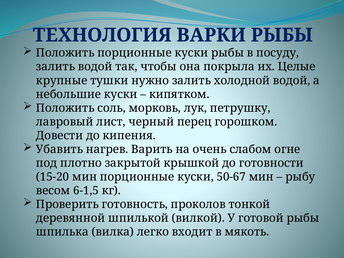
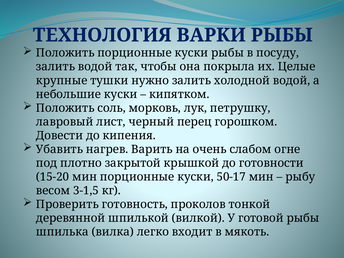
50-67: 50-67 -> 50-17
6-1,5: 6-1,5 -> 3-1,5
